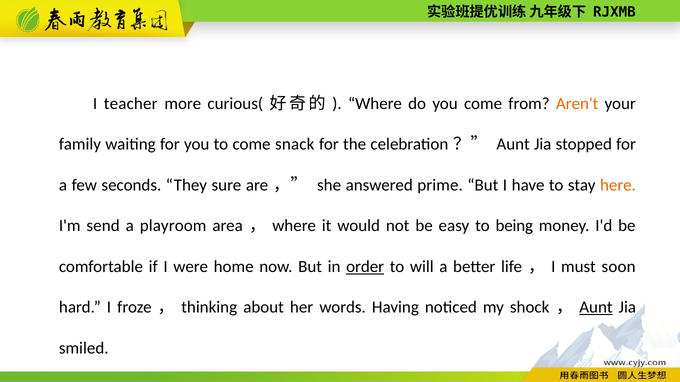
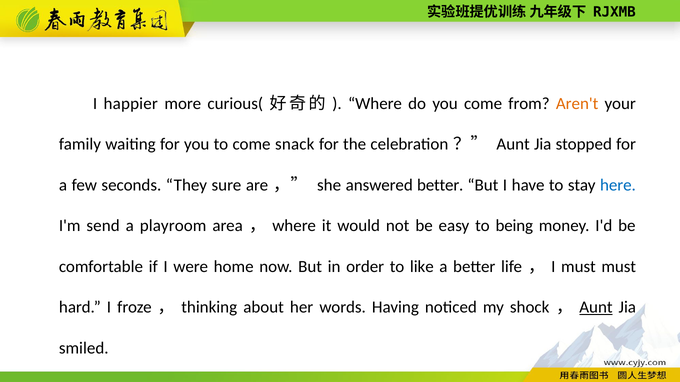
teacher: teacher -> happier
answered prime: prime -> better
here colour: orange -> blue
order underline: present -> none
will: will -> like
must soon: soon -> must
